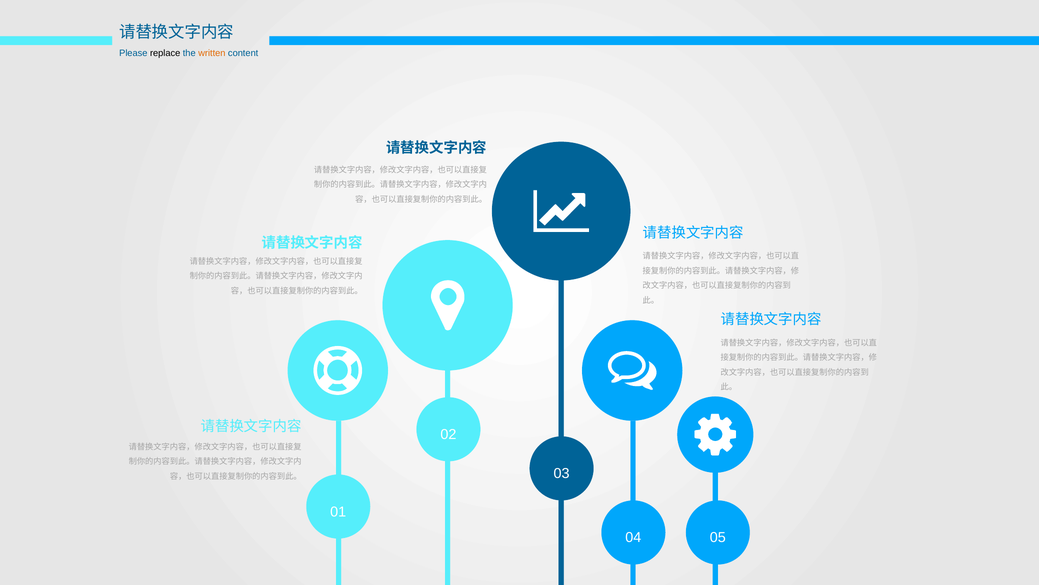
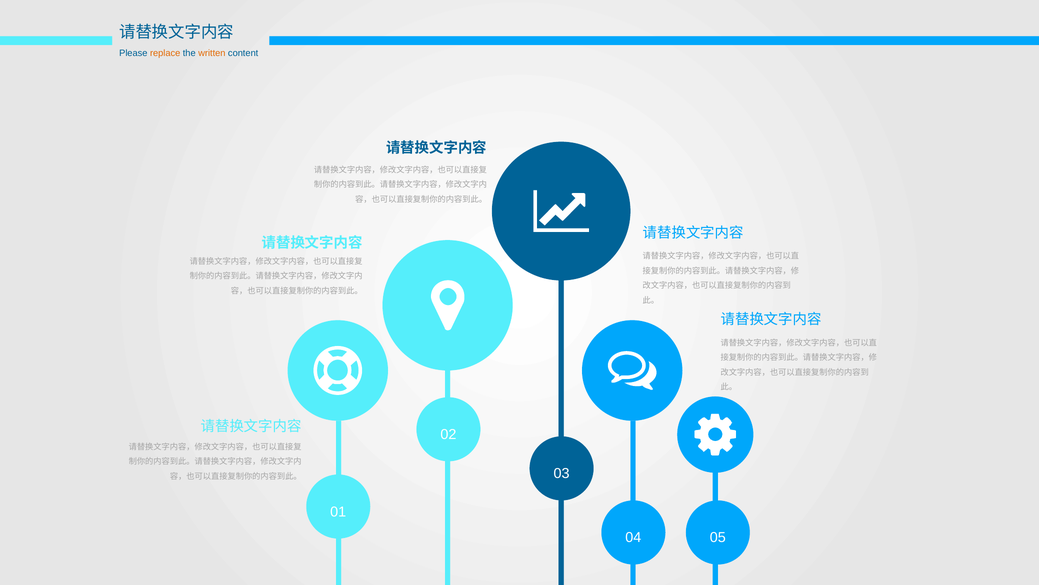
replace colour: black -> orange
